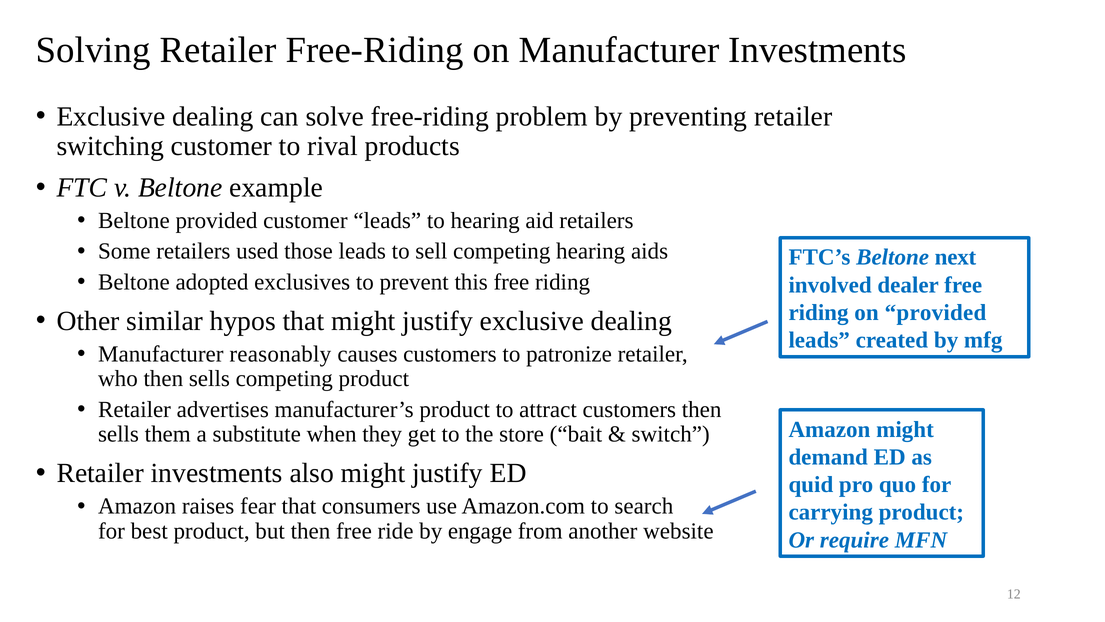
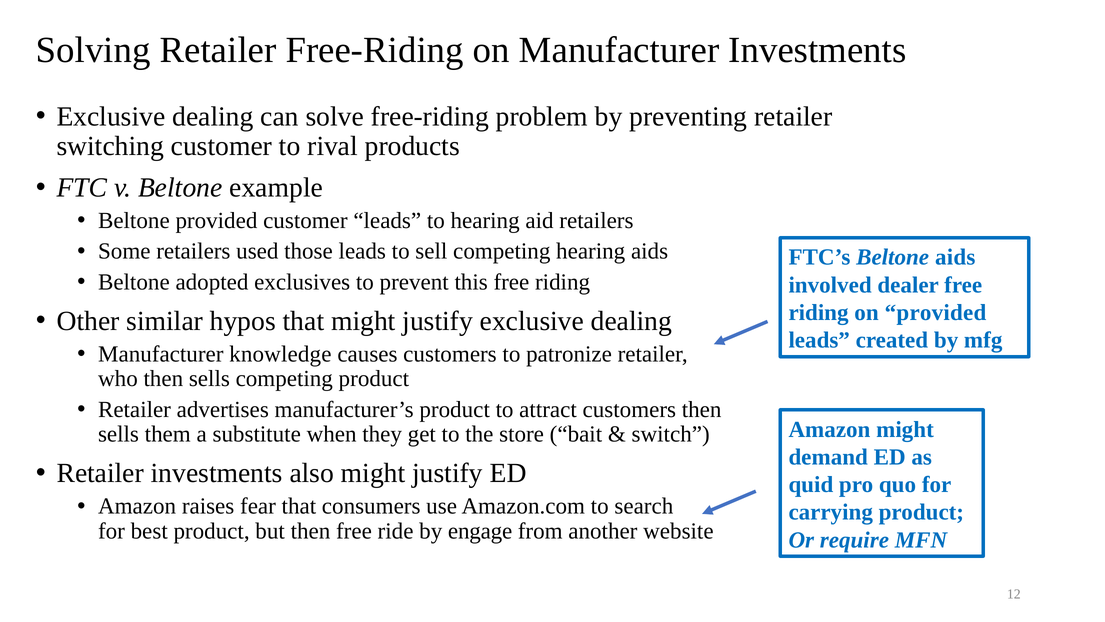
Beltone next: next -> aids
reasonably: reasonably -> knowledge
